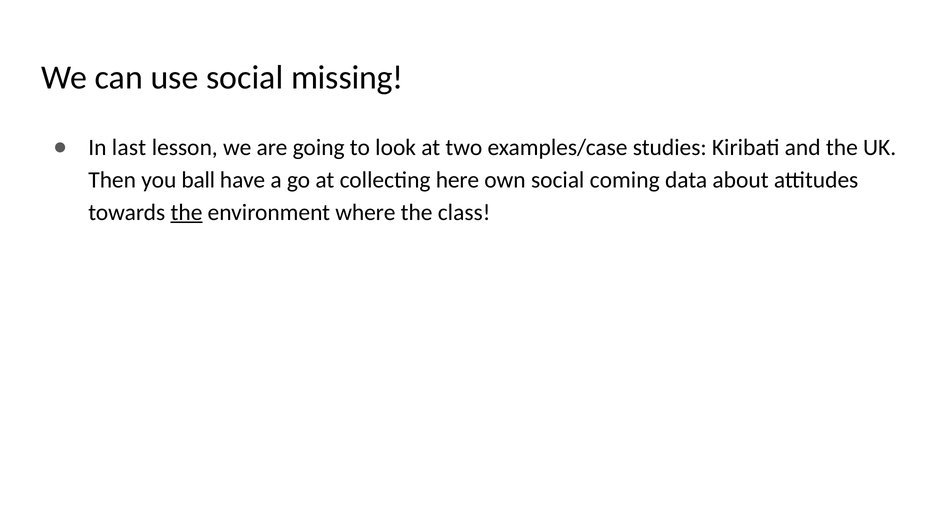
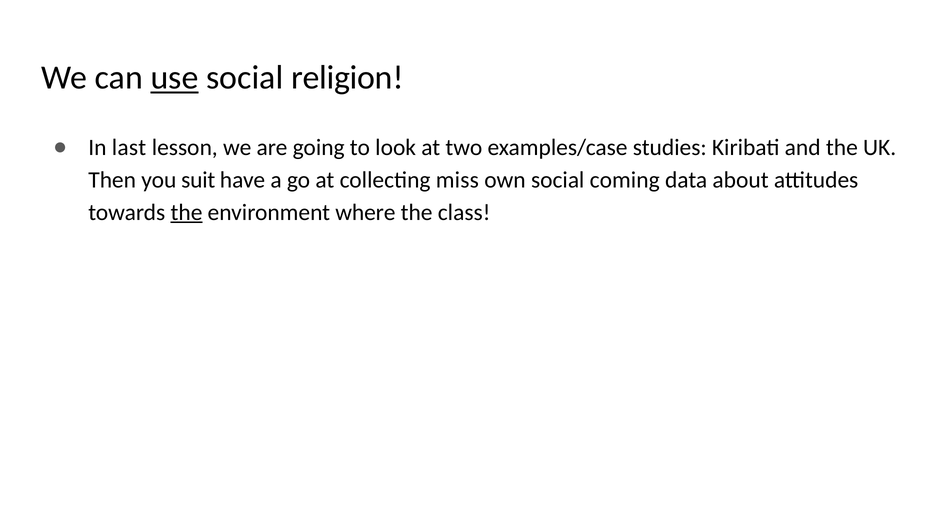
use underline: none -> present
missing: missing -> religion
ball: ball -> suit
here: here -> miss
